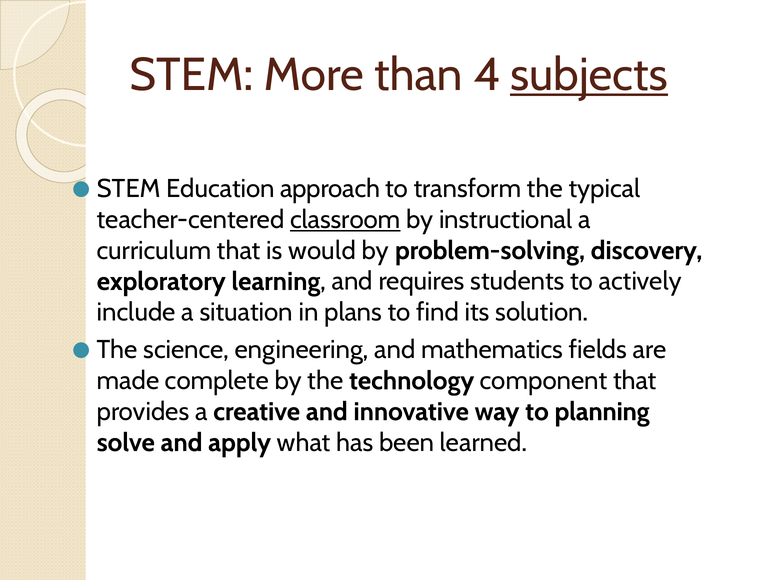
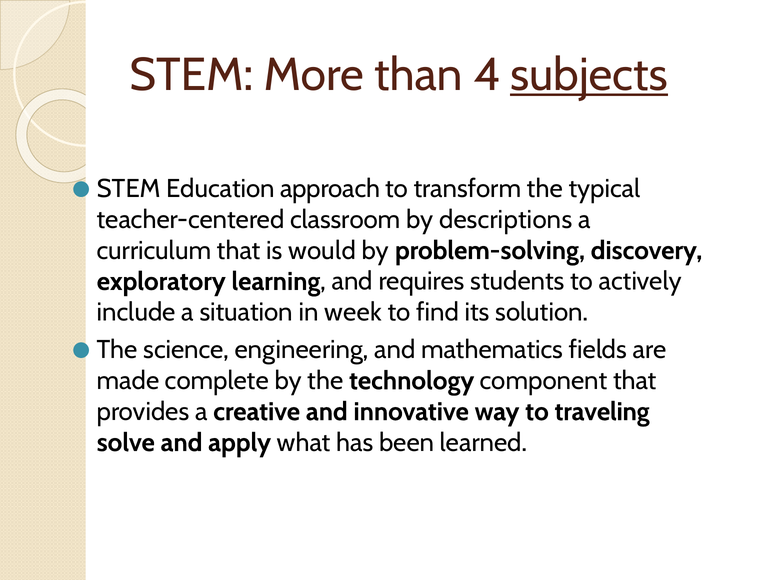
classroom underline: present -> none
instructional: instructional -> descriptions
plans: plans -> week
planning: planning -> traveling
